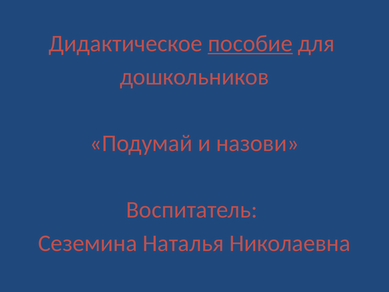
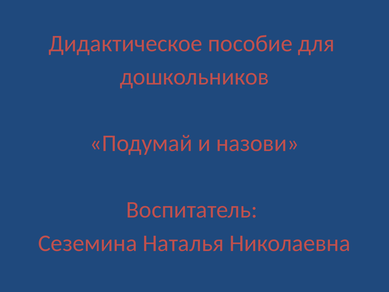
пособие underline: present -> none
